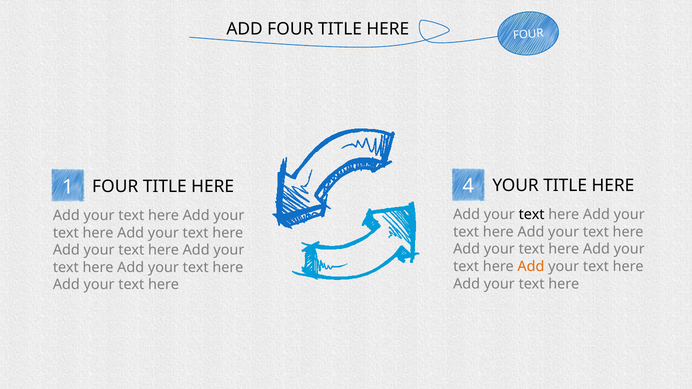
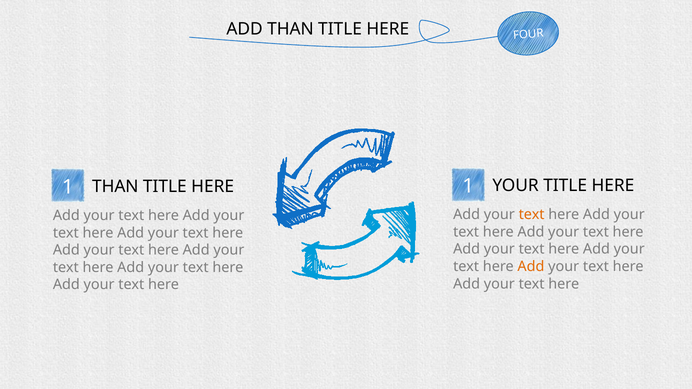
ADD FOUR: FOUR -> THAN
FOUR at (115, 187): FOUR -> THAN
4 at (468, 186): 4 -> 1
text at (532, 215) colour: black -> orange
